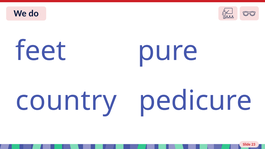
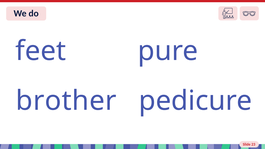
country: country -> brother
